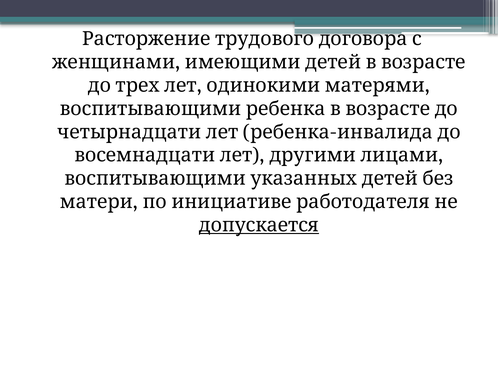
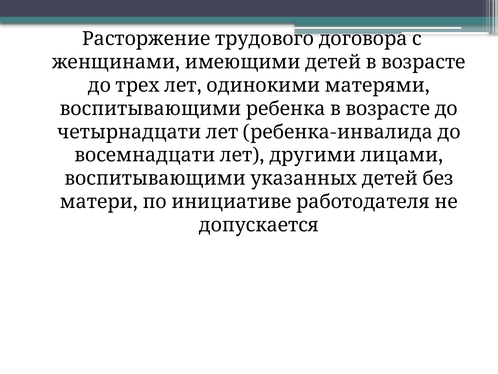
допускается underline: present -> none
